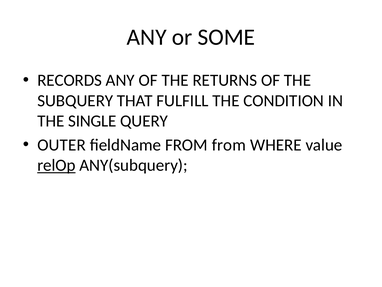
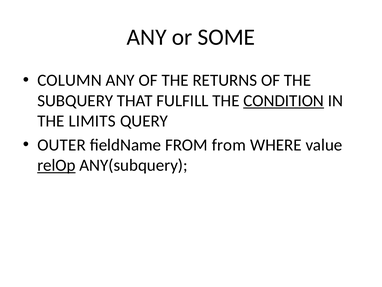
RECORDS: RECORDS -> COLUMN
CONDITION underline: none -> present
SINGLE: SINGLE -> LIMITS
